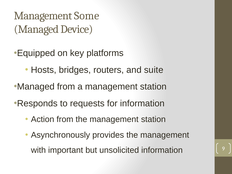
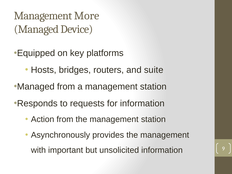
Some: Some -> More
